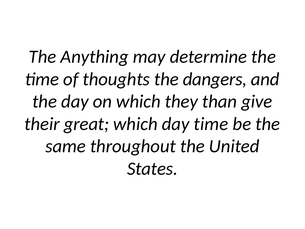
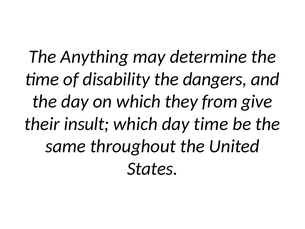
thoughts: thoughts -> disability
than: than -> from
great: great -> insult
